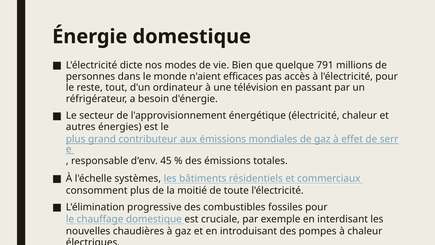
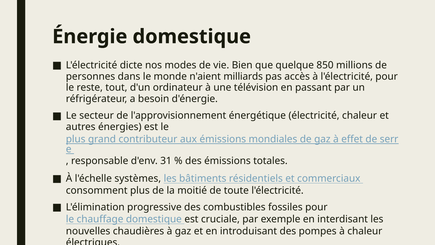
791: 791 -> 850
efficaces: efficaces -> milliards
45: 45 -> 31
